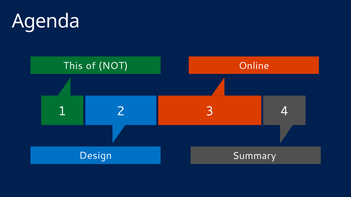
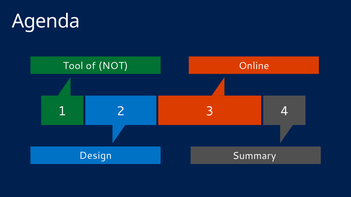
This: This -> Tool
